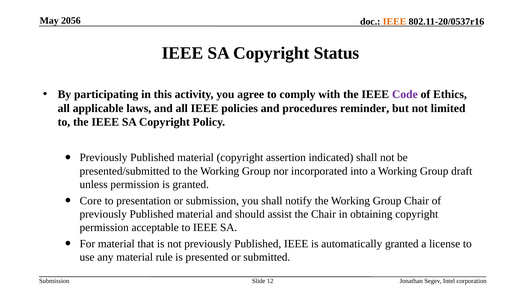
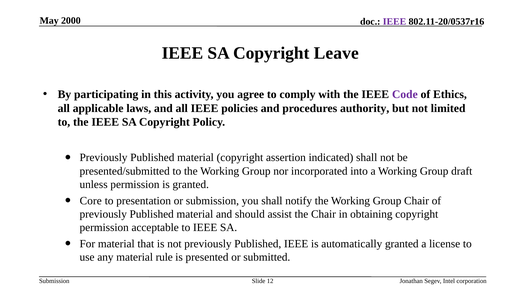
2056: 2056 -> 2000
IEEE at (394, 22) colour: orange -> purple
Status: Status -> Leave
reminder: reminder -> authority
